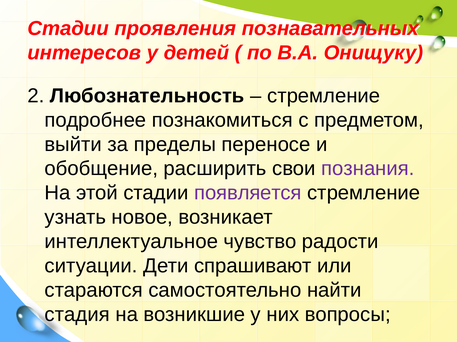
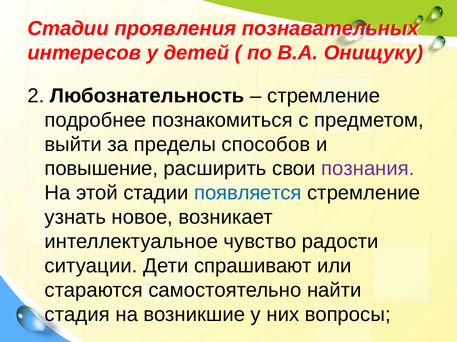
переносе: переносе -> способов
обобщение: обобщение -> повышение
появляется colour: purple -> blue
